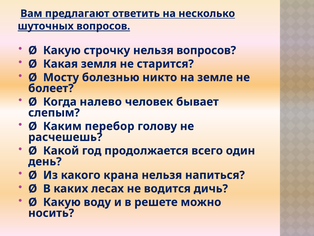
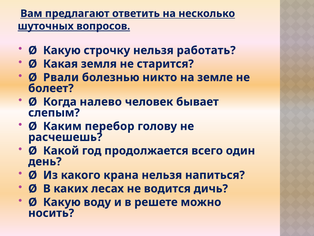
нельзя вопросов: вопросов -> работать
Мосту: Мосту -> Рвали
